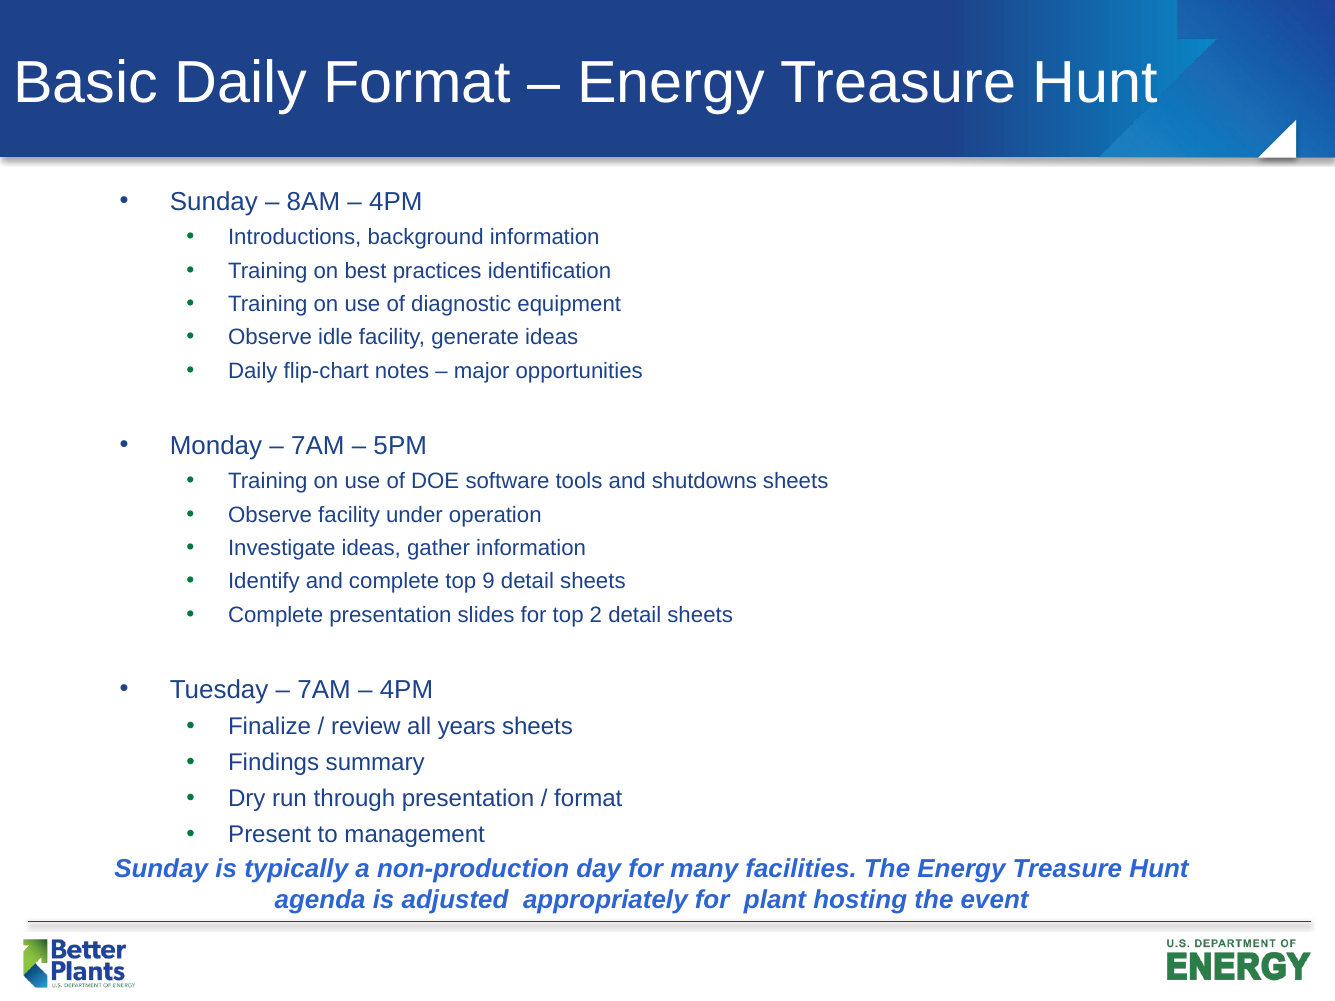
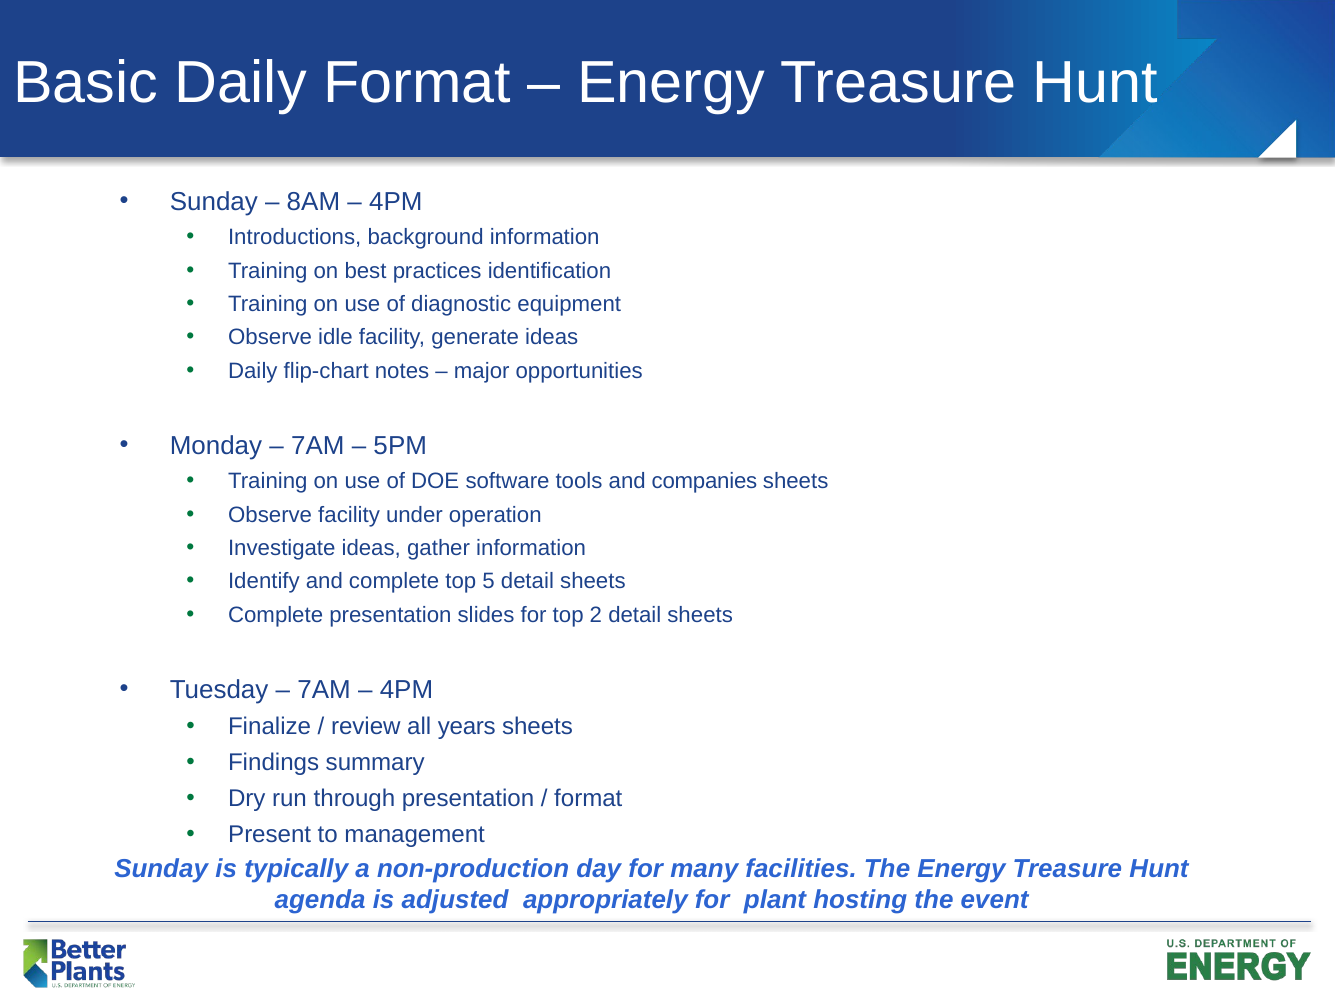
shutdowns: shutdowns -> companies
9: 9 -> 5
